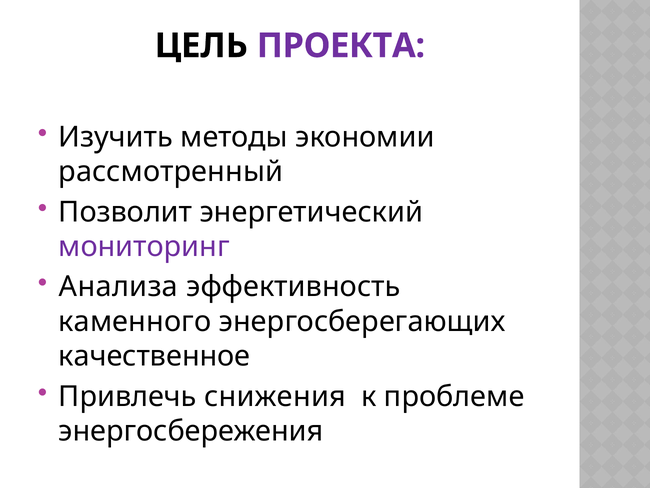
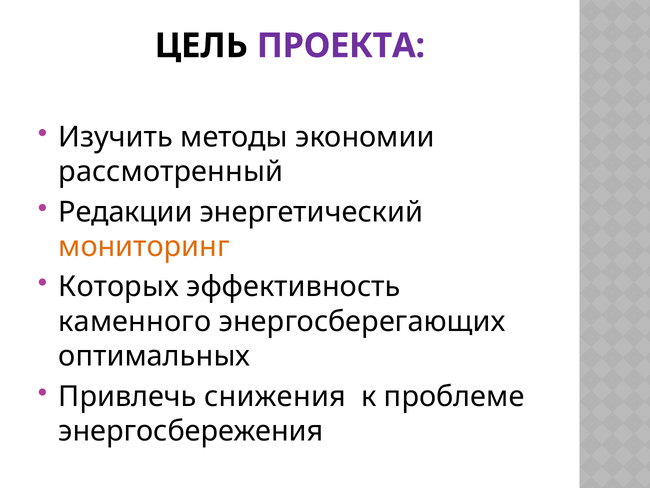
Позволит: Позволит -> Редакции
мониторинг colour: purple -> orange
Анализа: Анализа -> Которых
качественное: качественное -> оптимальных
